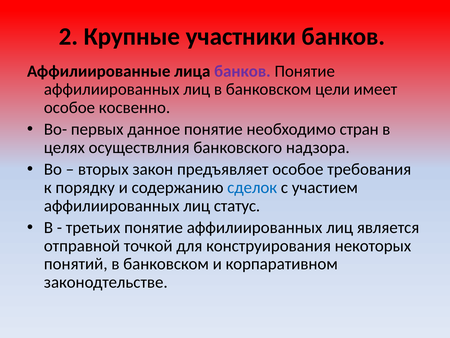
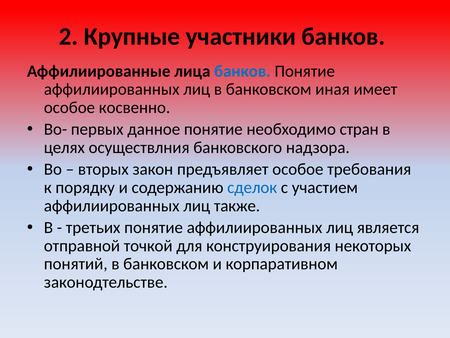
банков at (242, 71) colour: purple -> blue
цели: цели -> иная
статус: статус -> также
